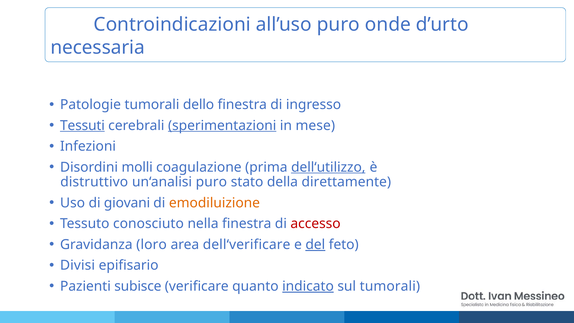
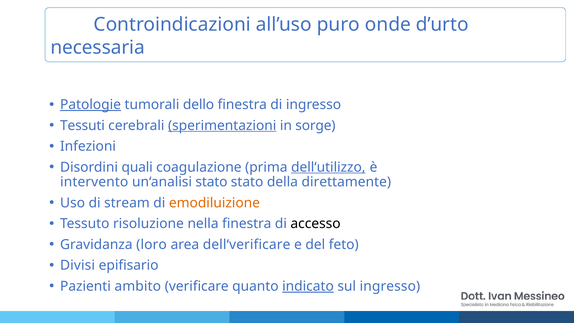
Patologie underline: none -> present
Tessuti underline: present -> none
mese: mese -> sorge
molli: molli -> quali
distruttivo: distruttivo -> intervento
un‘analisi puro: puro -> stato
giovani: giovani -> stream
conosciuto: conosciuto -> risoluzione
accesso colour: red -> black
del underline: present -> none
subisce: subisce -> ambito
sul tumorali: tumorali -> ingresso
